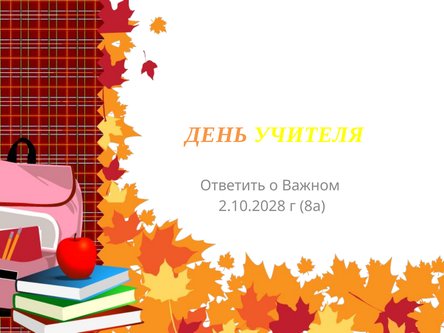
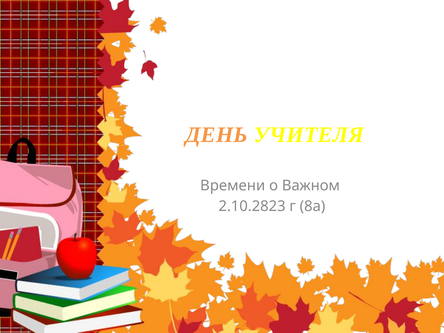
Ответить: Ответить -> Времени
2.10.2028: 2.10.2028 -> 2.10.2823
